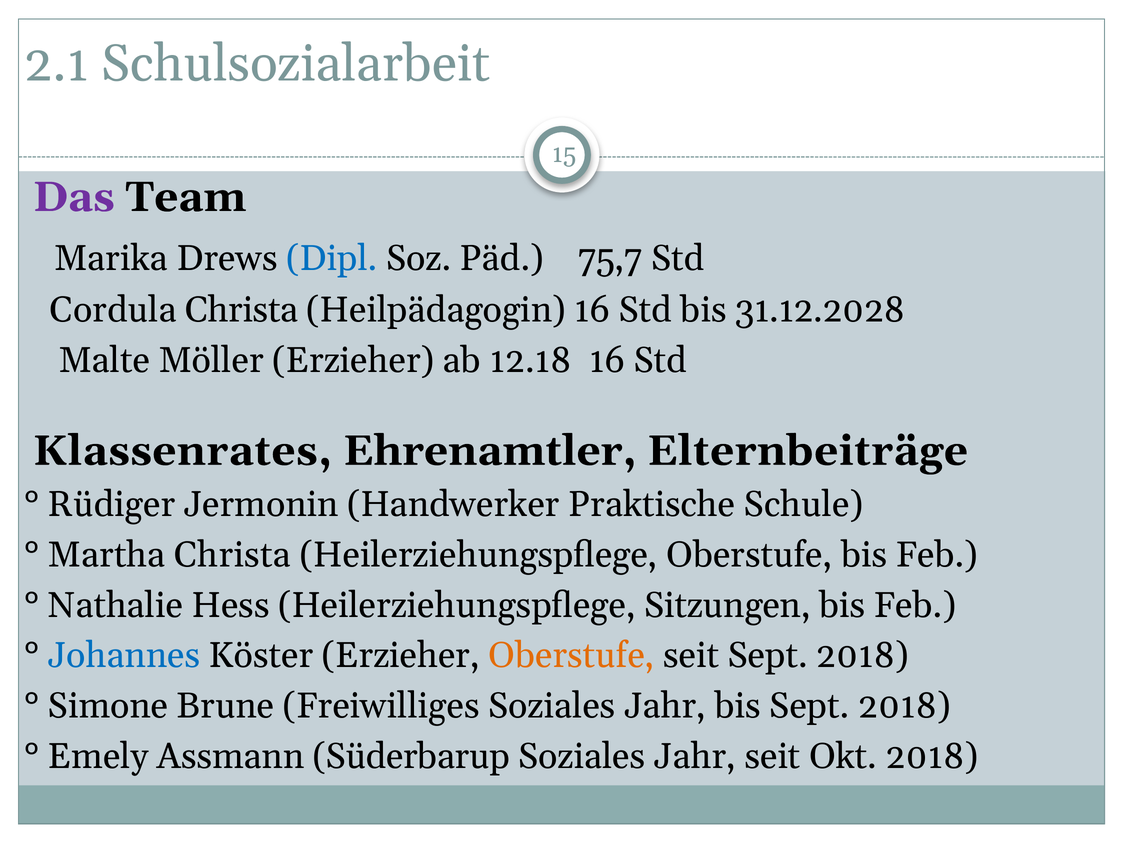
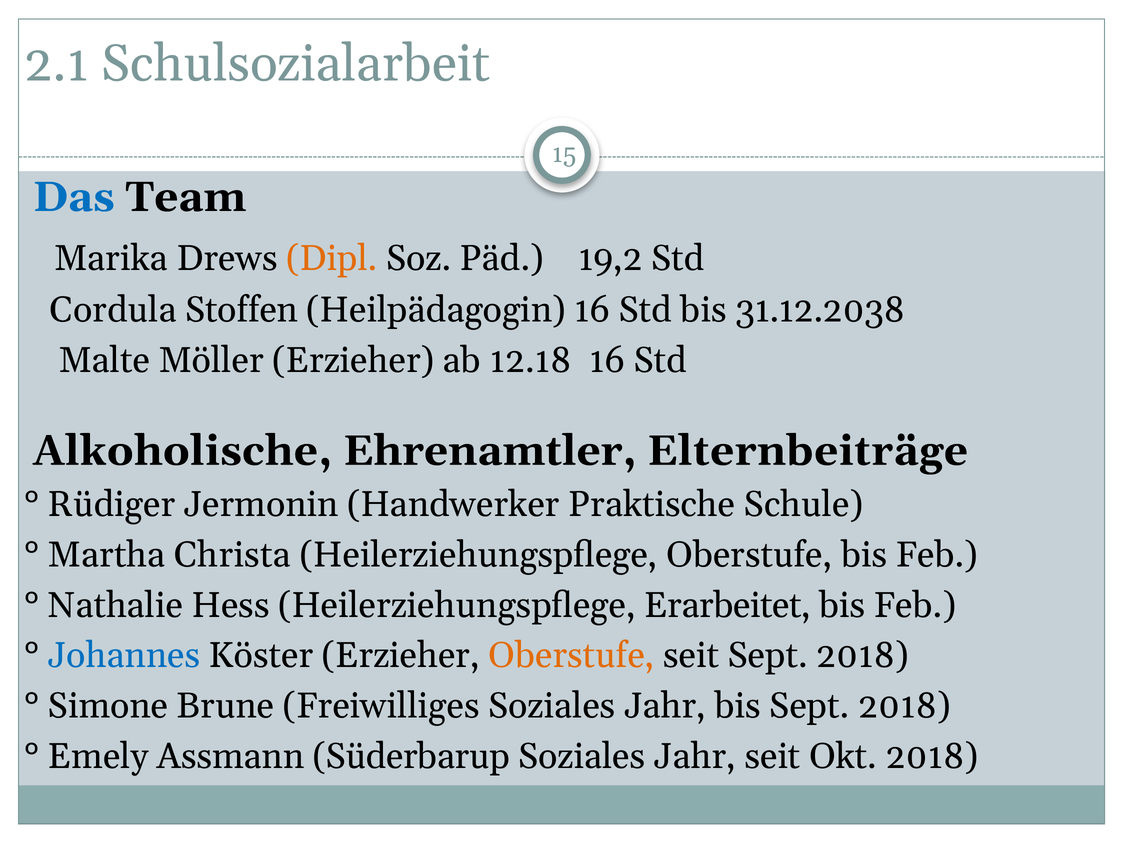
Das colour: purple -> blue
Dipl colour: blue -> orange
75,7: 75,7 -> 19,2
Cordula Christa: Christa -> Stoffen
31.12.2028: 31.12.2028 -> 31.12.2038
Klassenrates: Klassenrates -> Alkoholische
Sitzungen: Sitzungen -> Erarbeitet
